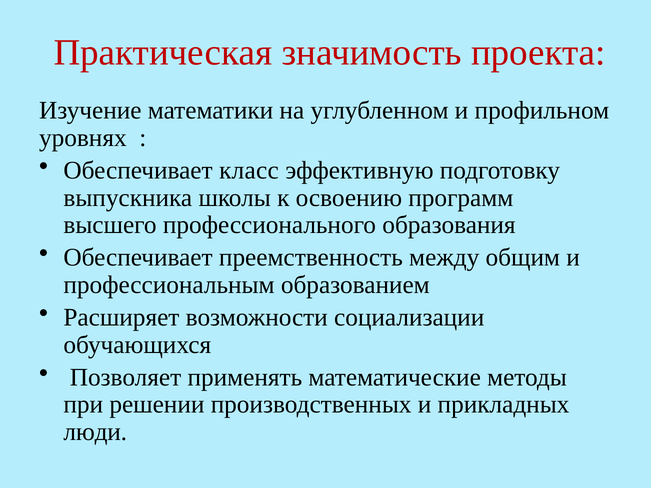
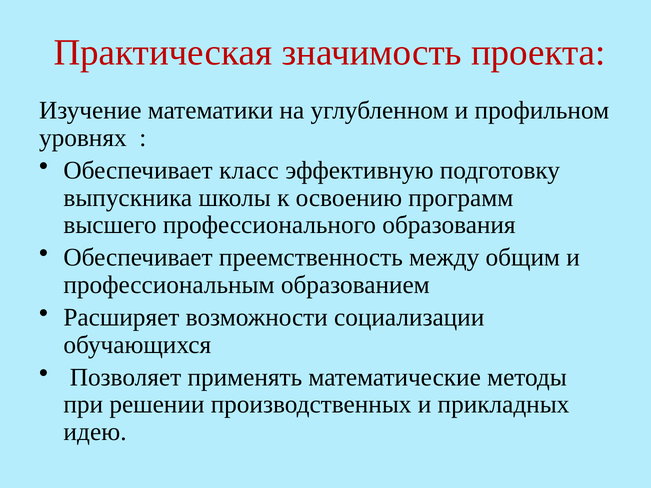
люди: люди -> идею
